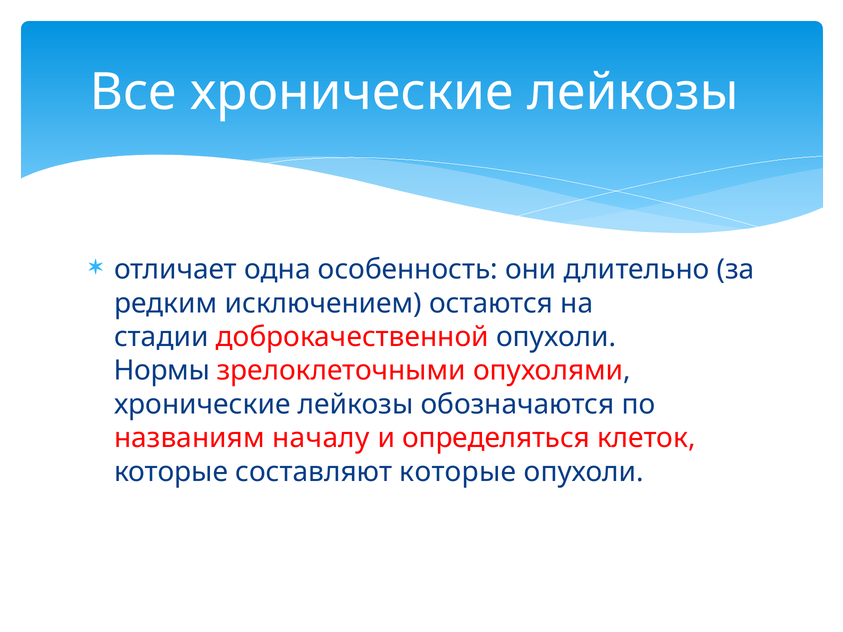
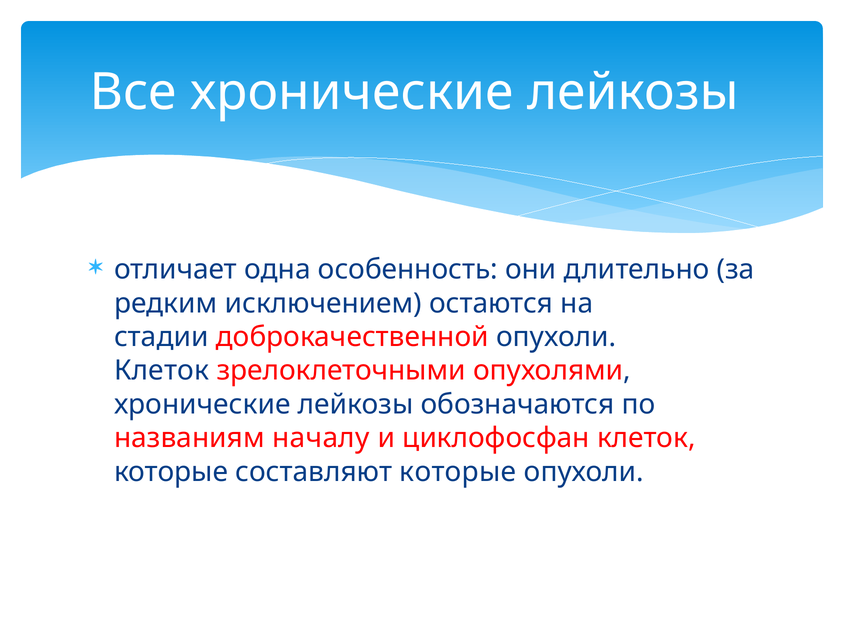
Нормы at (162, 371): Нормы -> Клеток
определяться: определяться -> циклофосфан
